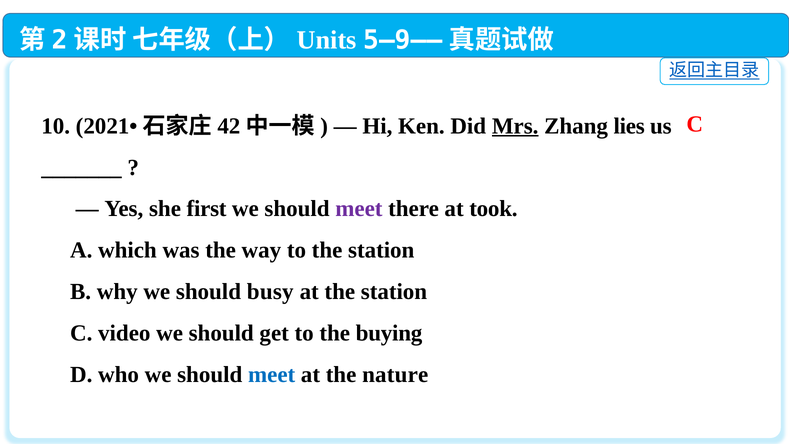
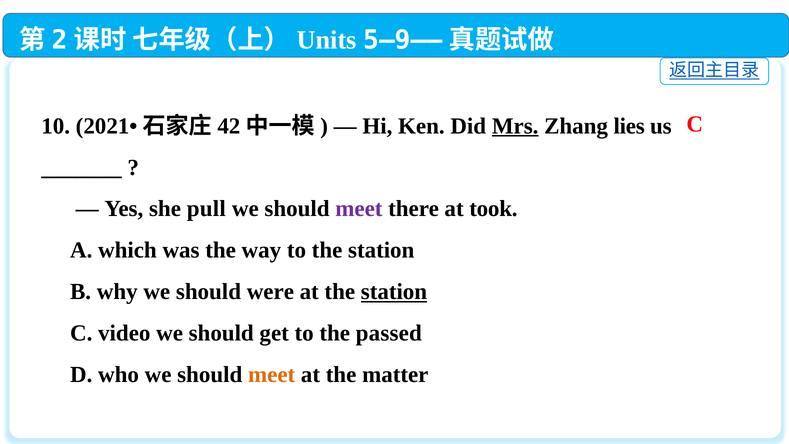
first: first -> pull
busy: busy -> were
station at (394, 292) underline: none -> present
buying: buying -> passed
meet at (272, 375) colour: blue -> orange
nature: nature -> matter
